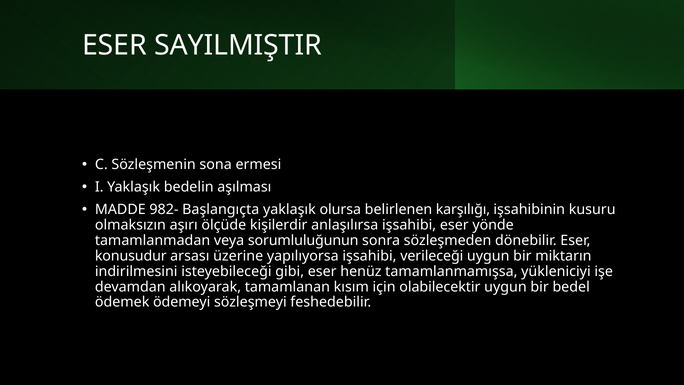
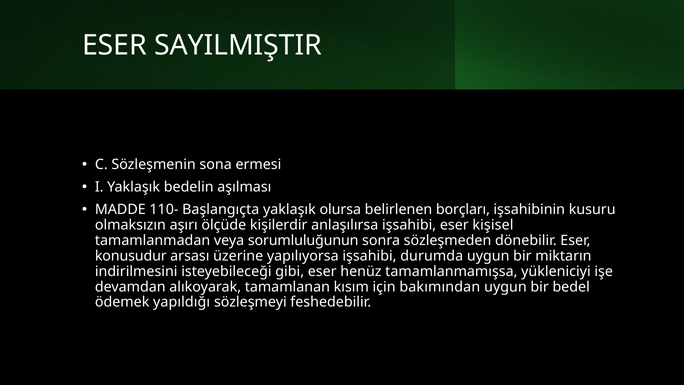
982-: 982- -> 110-
karşılığı: karşılığı -> borçları
yönde: yönde -> kişisel
verileceği: verileceği -> durumda
olabilecektir: olabilecektir -> bakımından
ödemeyi: ödemeyi -> yapıldığı
